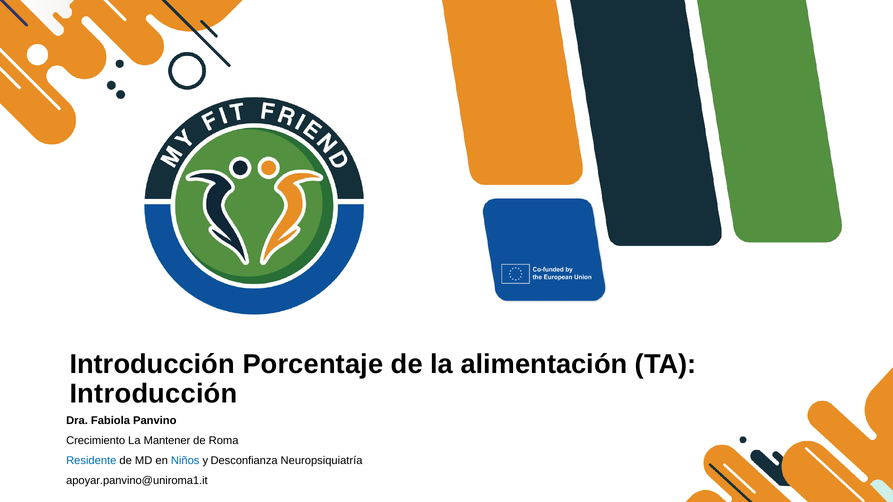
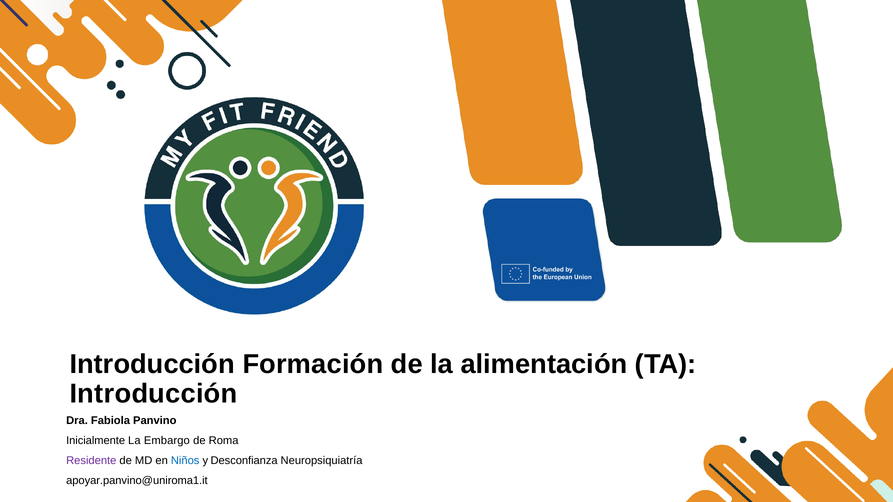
Porcentaje: Porcentaje -> Formación
Crecimiento: Crecimiento -> Inicialmente
Mantener: Mantener -> Embargo
Residente colour: blue -> purple
